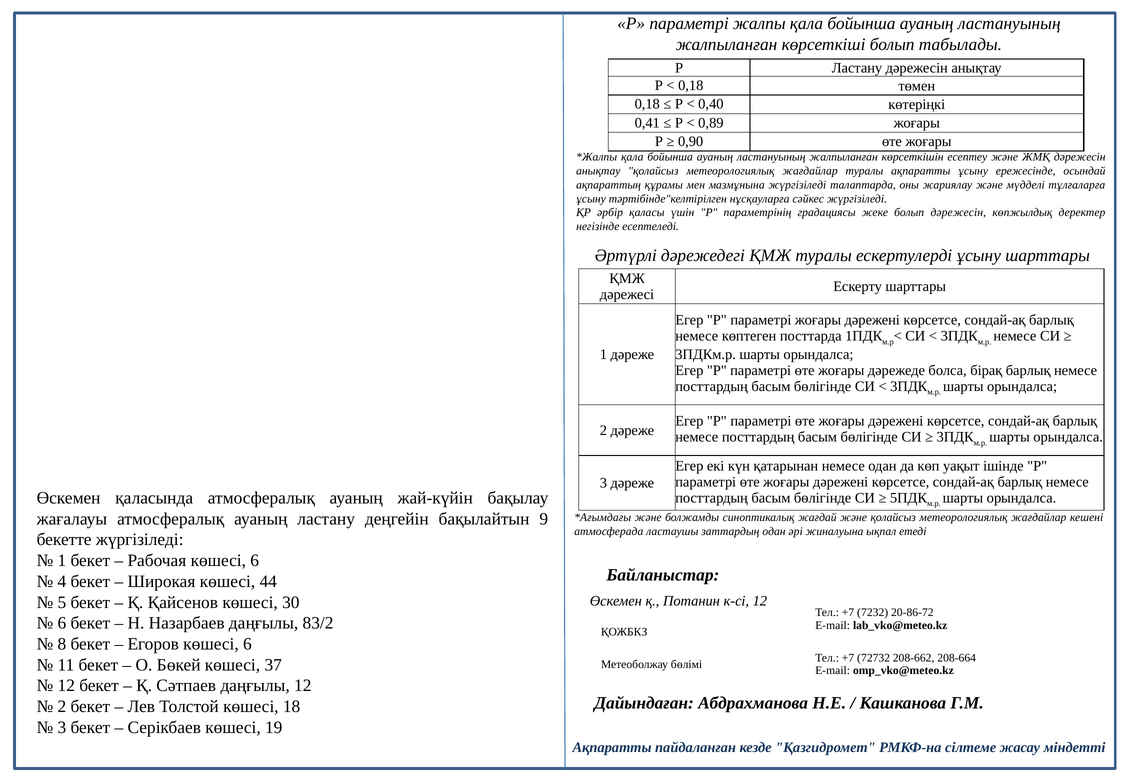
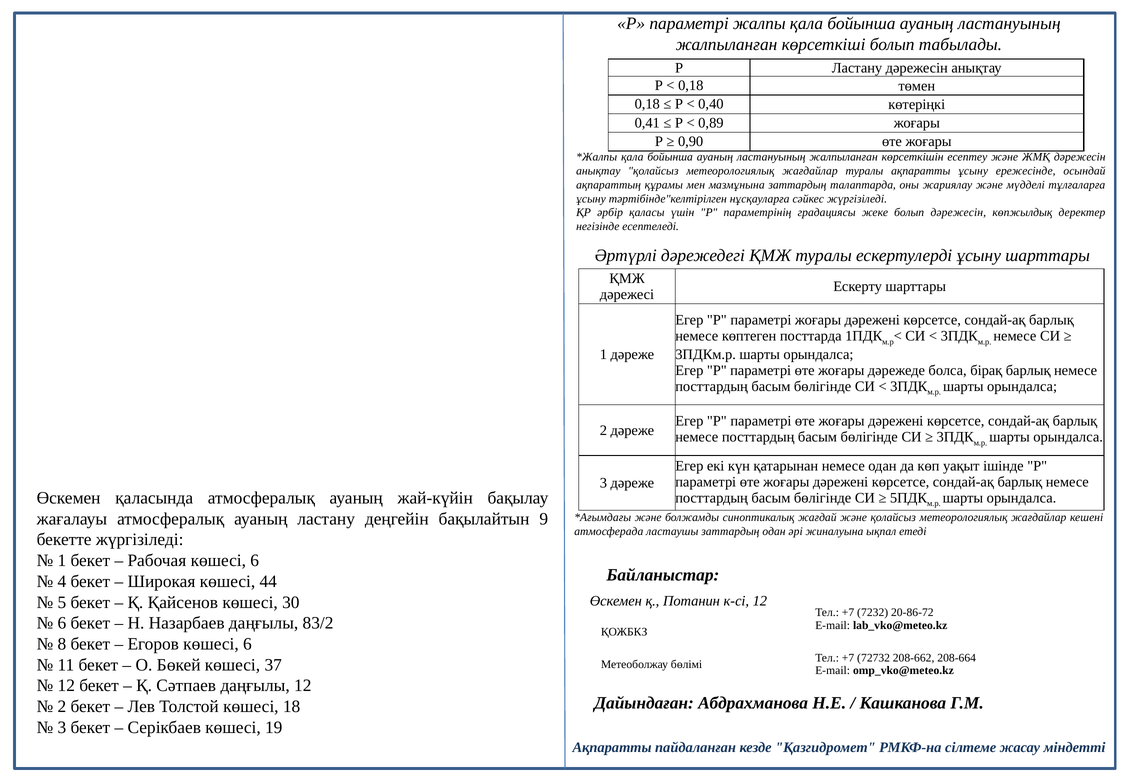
мазмұнына жүргізіледі: жүргізіледі -> заттардың
